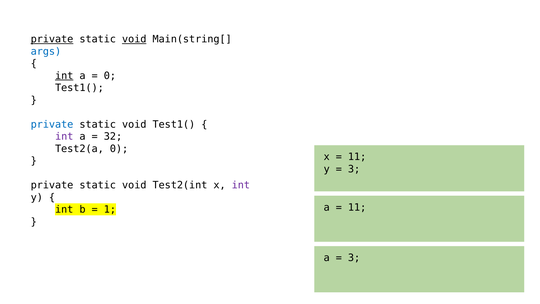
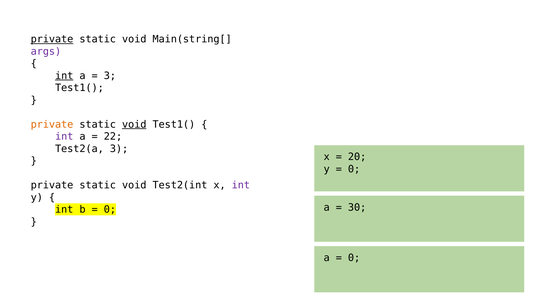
void at (134, 39) underline: present -> none
args colour: blue -> purple
0 at (110, 76): 0 -> 3
private at (52, 124) colour: blue -> orange
void at (134, 124) underline: none -> present
32: 32 -> 22
Test2(a 0: 0 -> 3
11 at (357, 157): 11 -> 20
3 at (354, 169): 3 -> 0
11 at (357, 207): 11 -> 30
1 at (110, 209): 1 -> 0
3 at (354, 258): 3 -> 0
